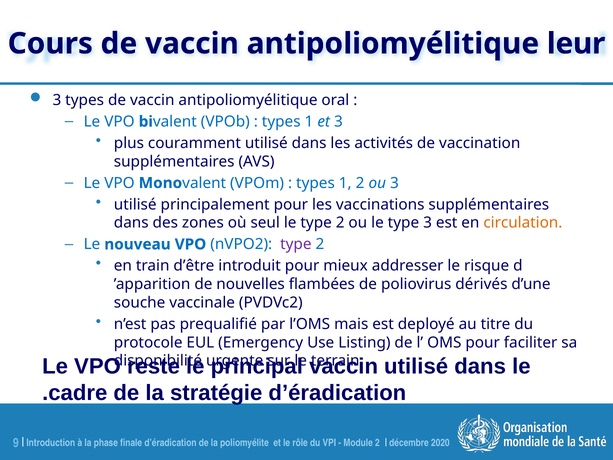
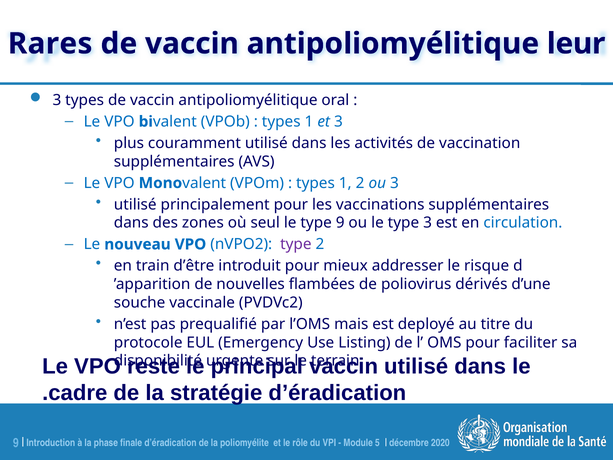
Cours: Cours -> Rares
le type 2: 2 -> 9
circulation colour: orange -> blue
2 at (377, 443): 2 -> 5
